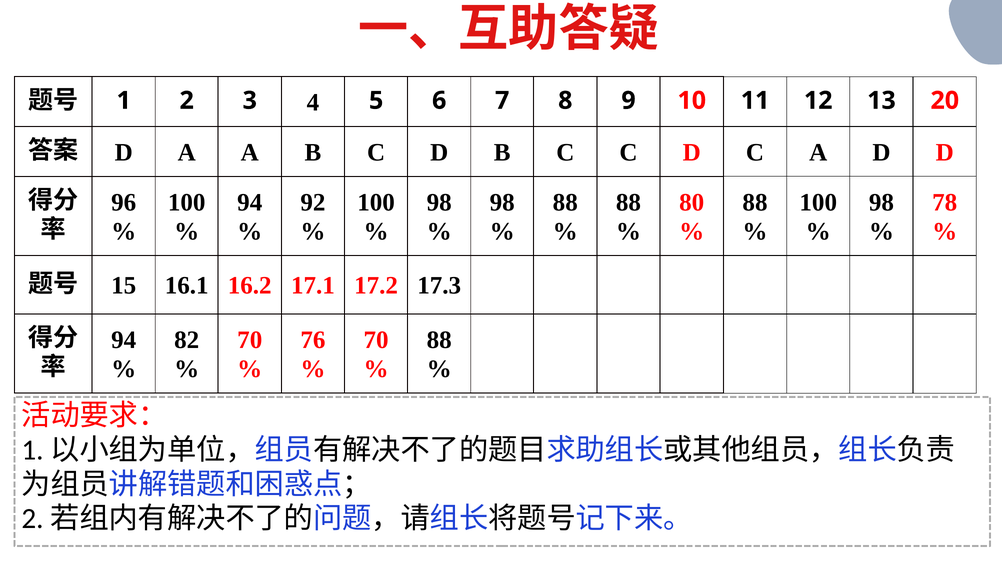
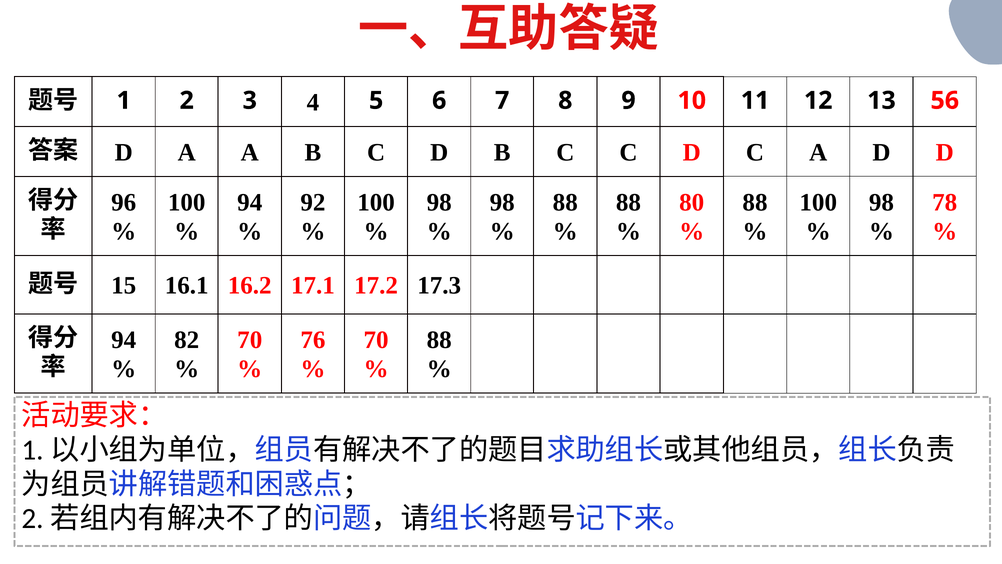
20: 20 -> 56
